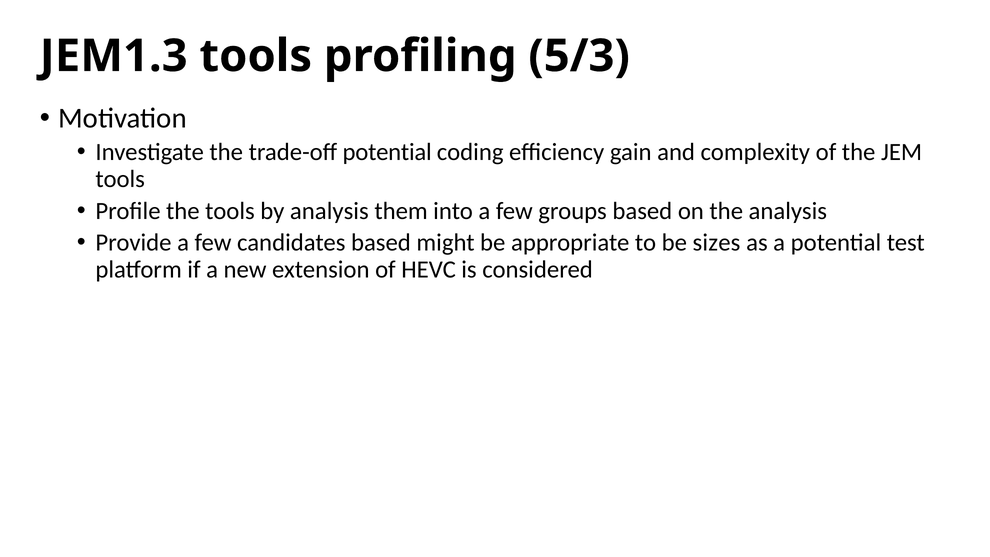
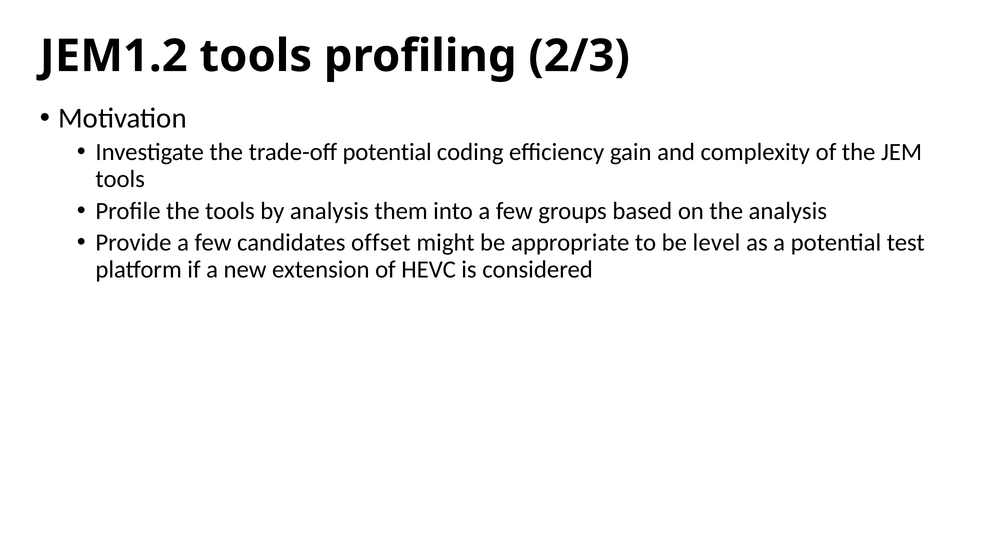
JEM1.3: JEM1.3 -> JEM1.2
5/3: 5/3 -> 2/3
candidates based: based -> offset
sizes: sizes -> level
